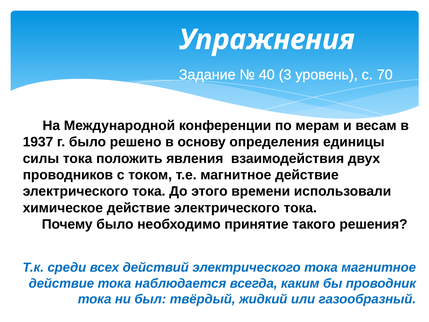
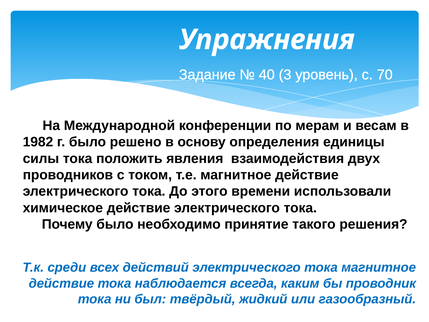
1937: 1937 -> 1982
